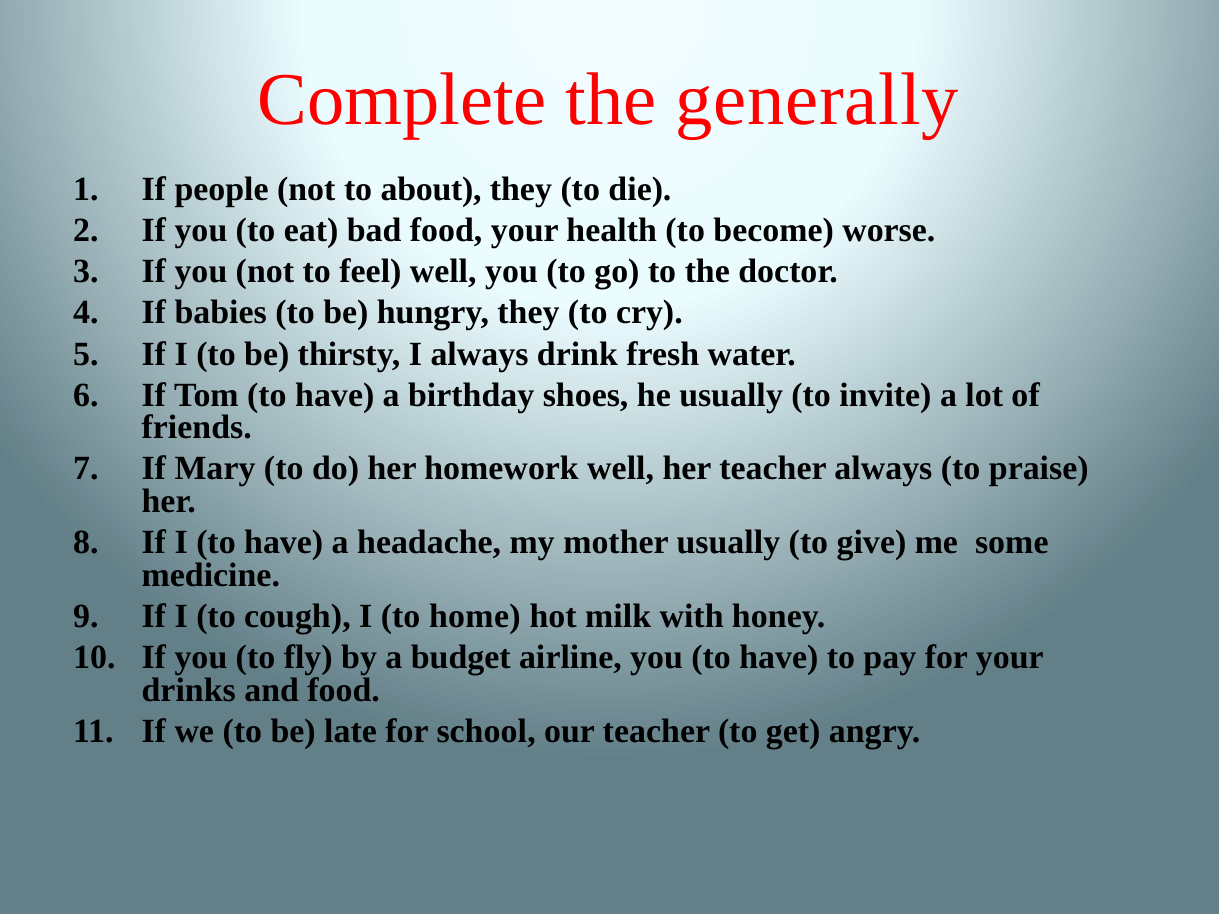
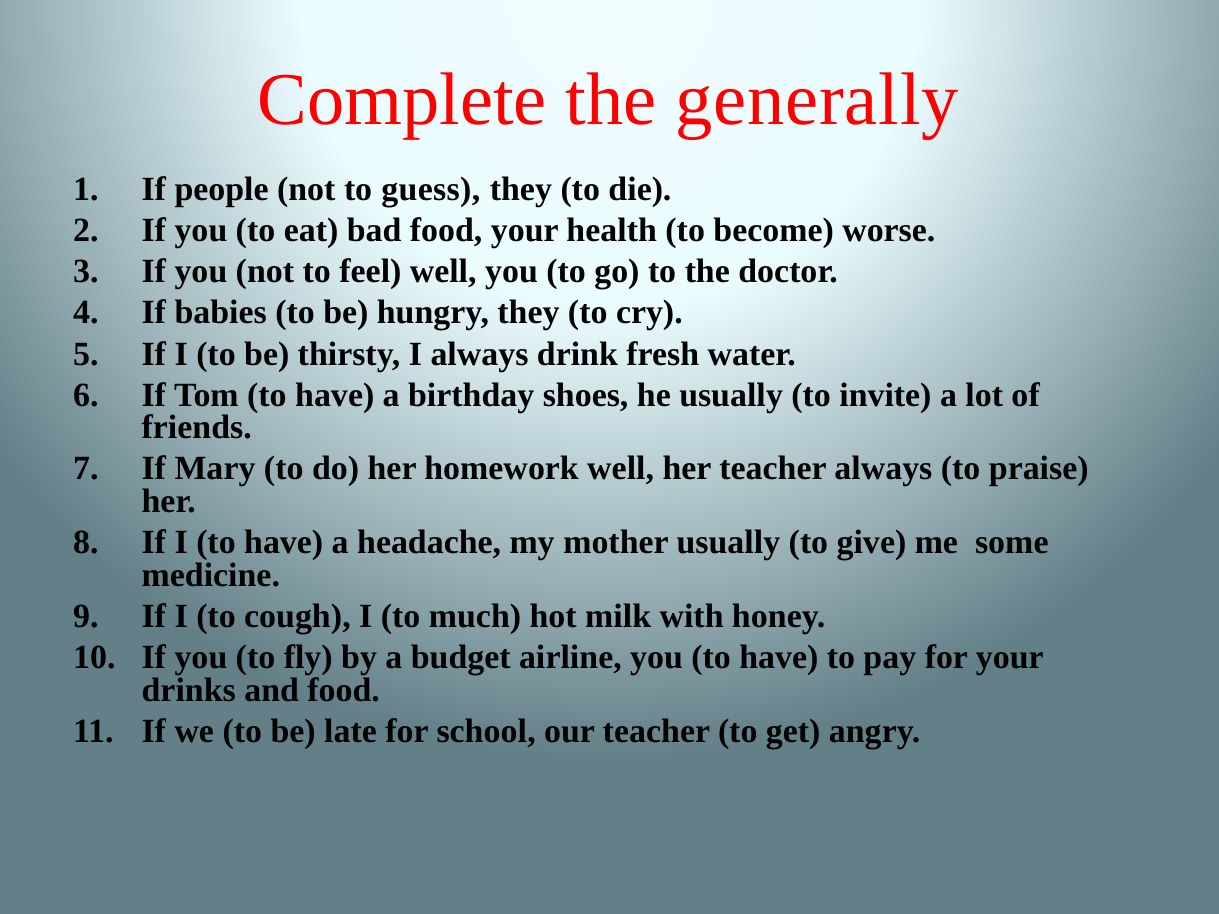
about: about -> guess
home: home -> much
